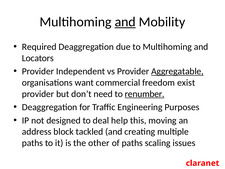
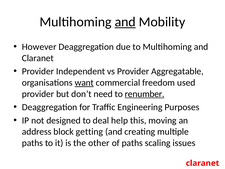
Required: Required -> However
Locators at (38, 58): Locators -> Claranet
Aggregatable underline: present -> none
want underline: none -> present
exist: exist -> used
tackled: tackled -> getting
